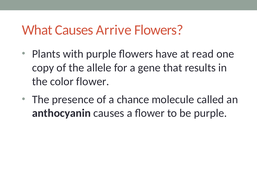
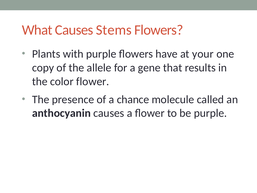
Arrive: Arrive -> Stems
read: read -> your
